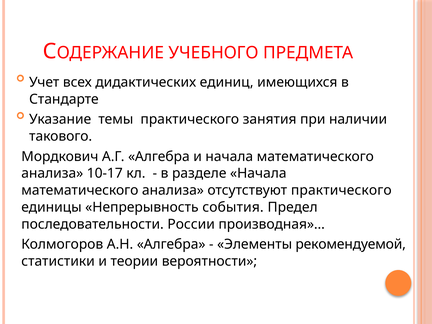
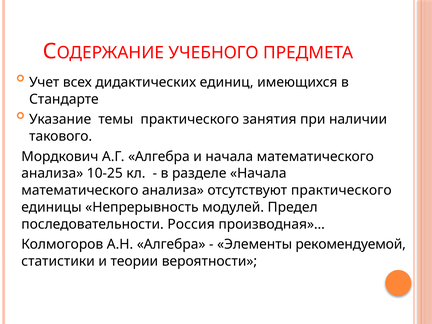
10-17: 10-17 -> 10-25
события: события -> модулей
России: России -> Россия
